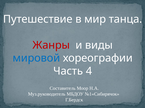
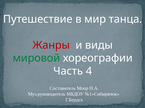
мировой colour: blue -> green
